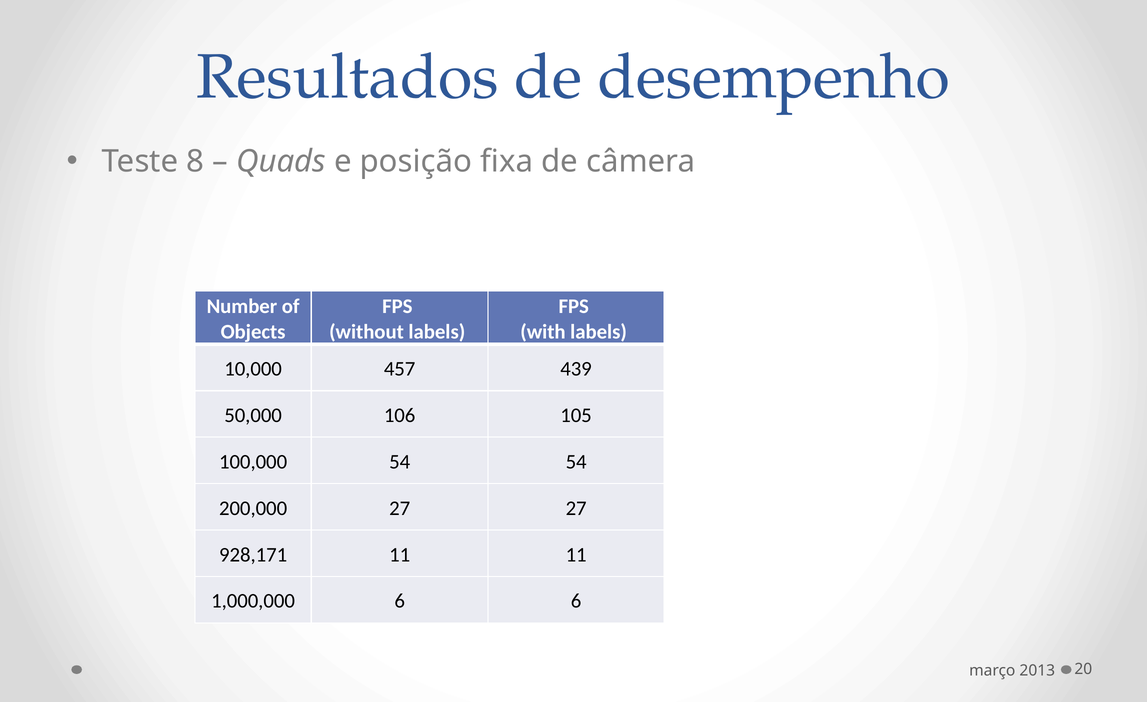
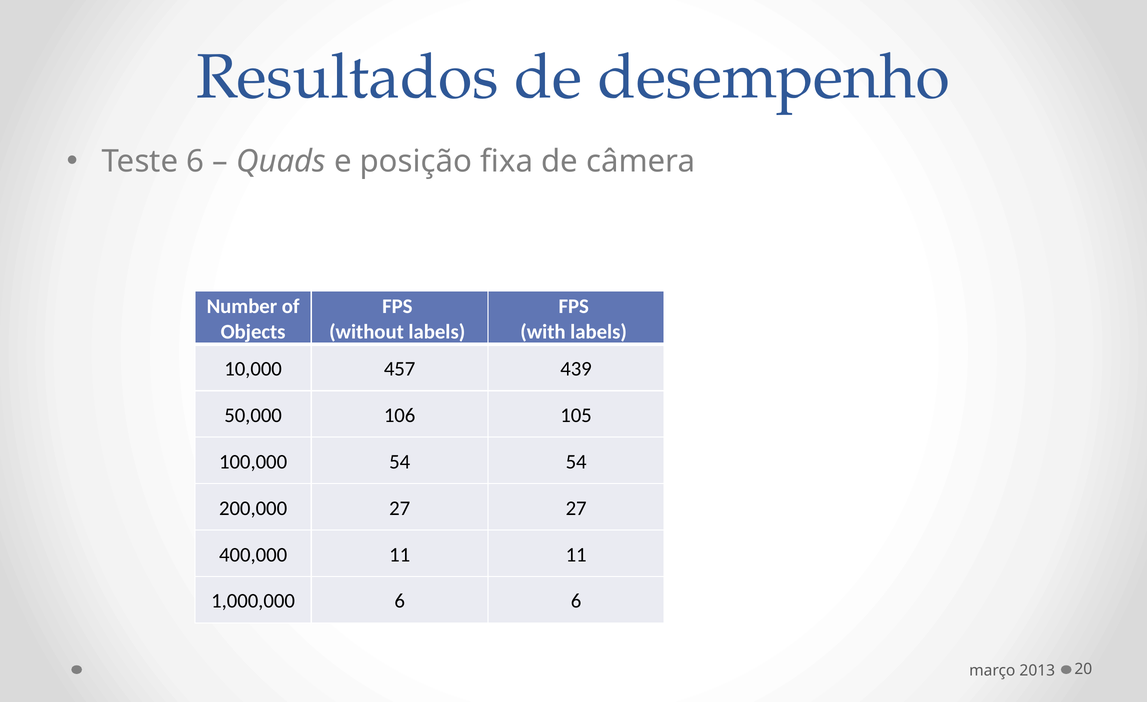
Teste 8: 8 -> 6
928,171: 928,171 -> 400,000
